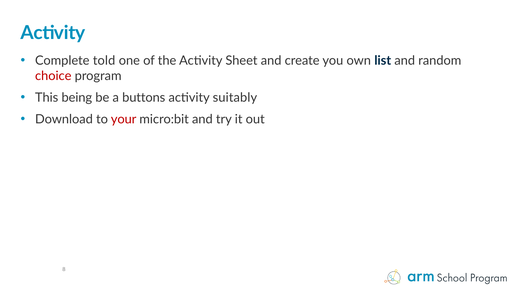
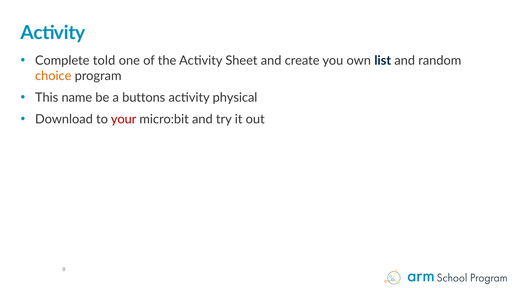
choice colour: red -> orange
being: being -> name
suitably: suitably -> physical
